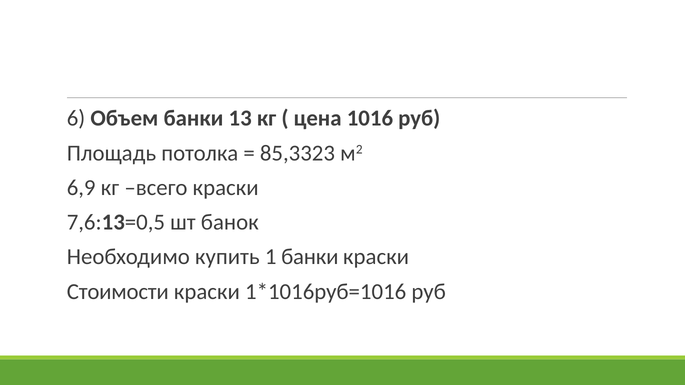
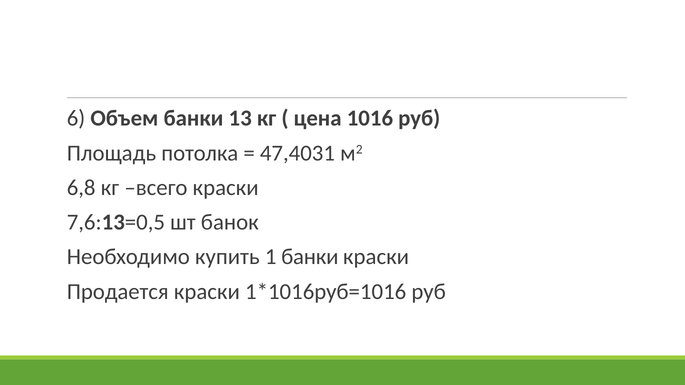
85,3323: 85,3323 -> 47,4031
6,9: 6,9 -> 6,8
Стоимости: Стоимости -> Продается
